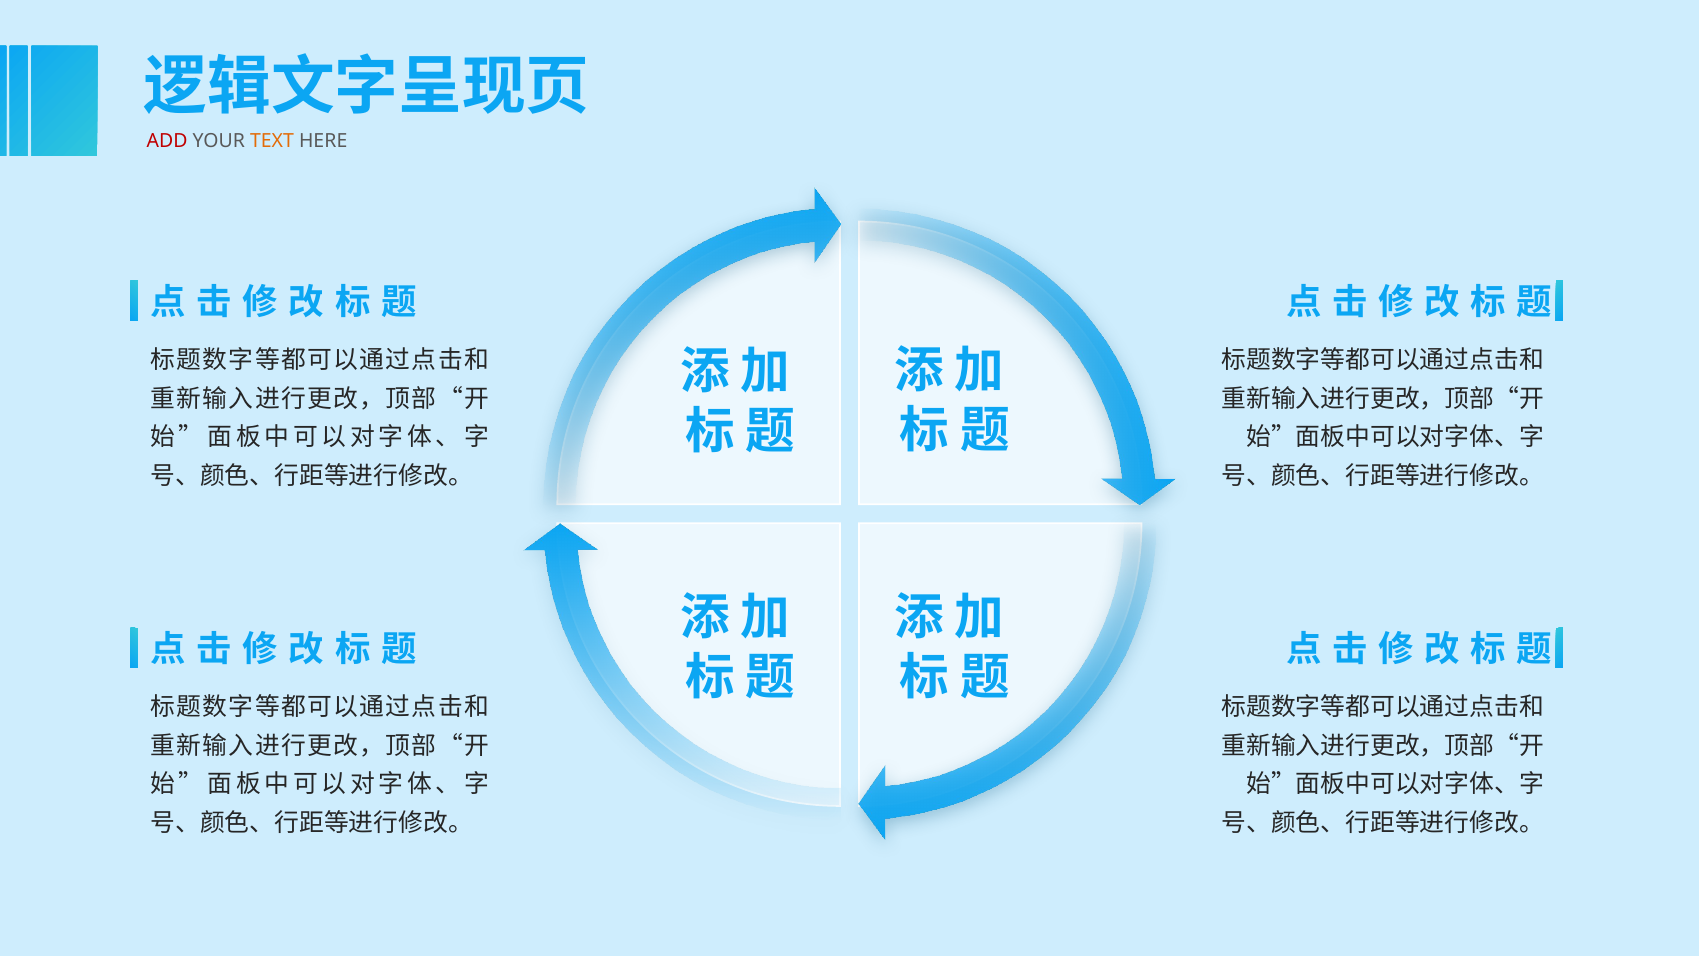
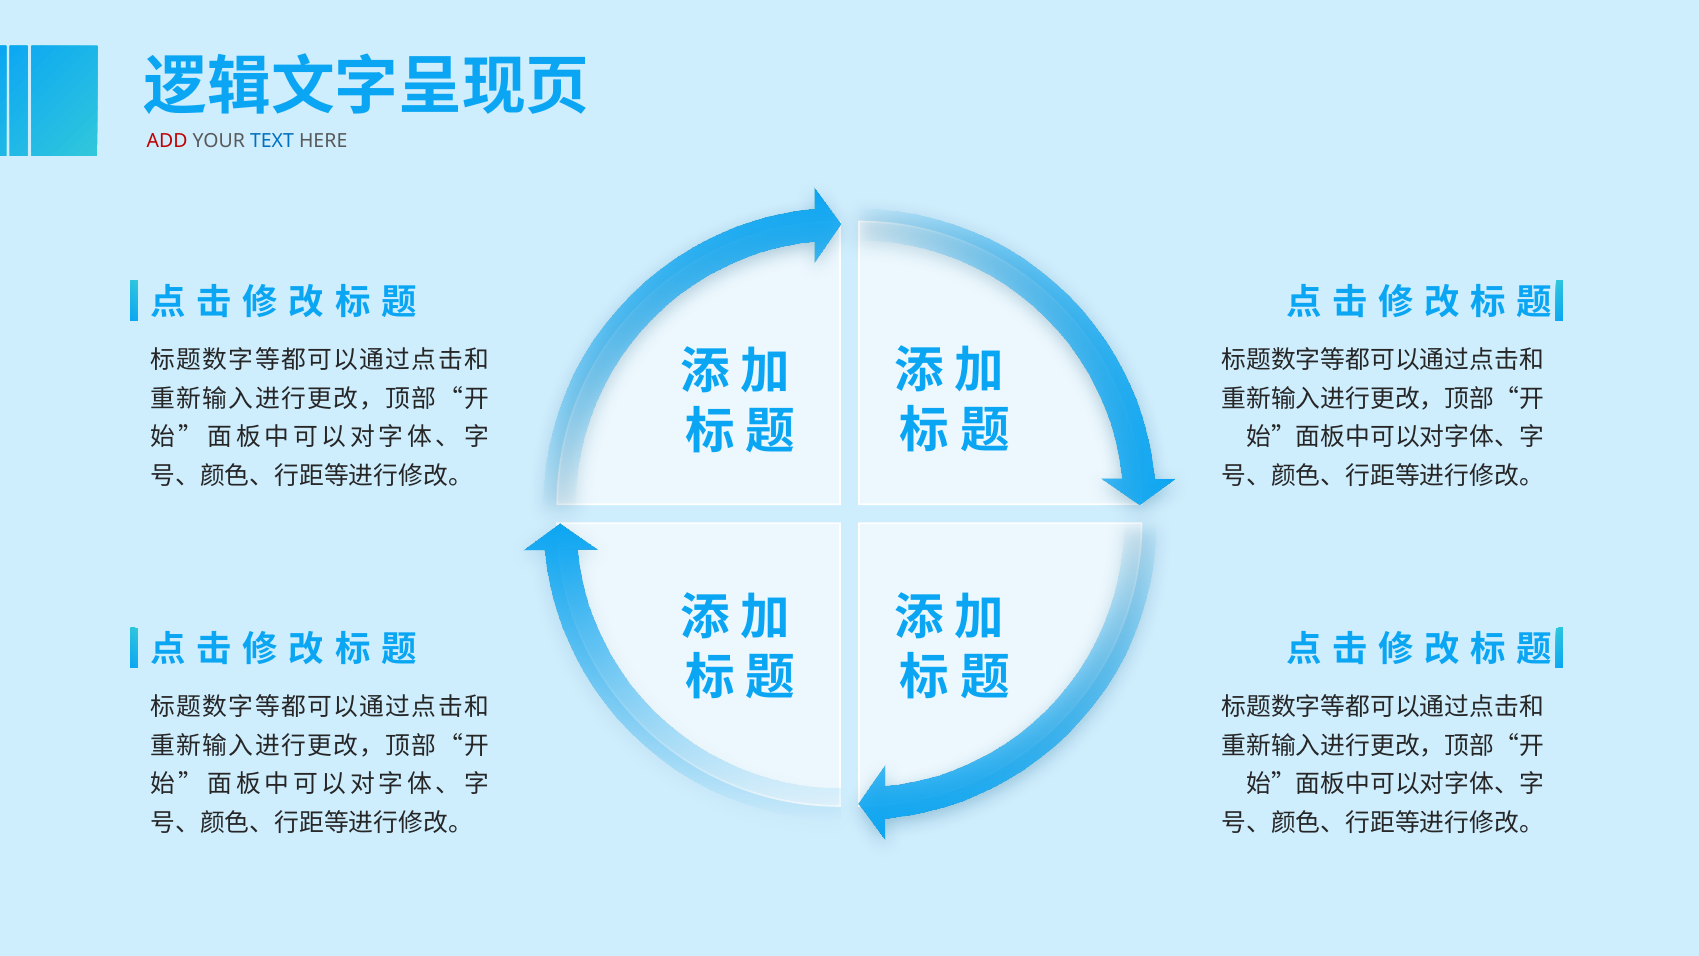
TEXT colour: orange -> blue
